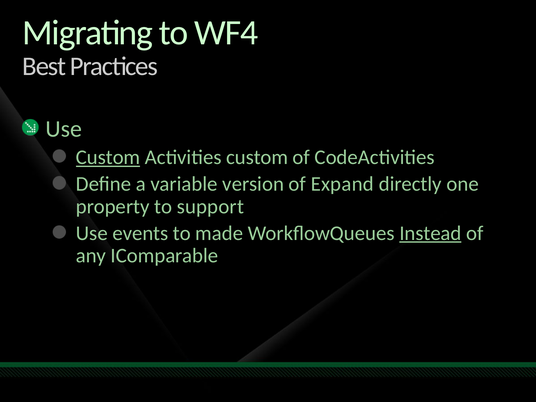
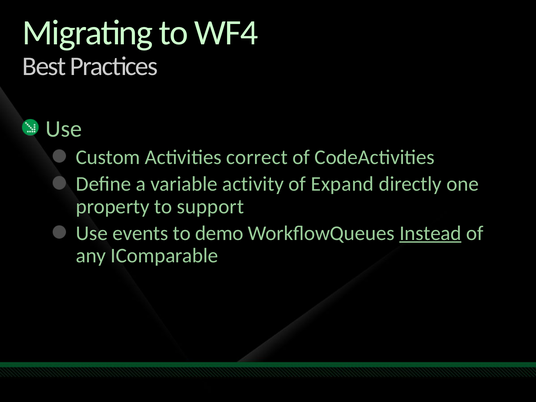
Custom at (108, 157) underline: present -> none
Activities custom: custom -> correct
version: version -> activity
made: made -> demo
